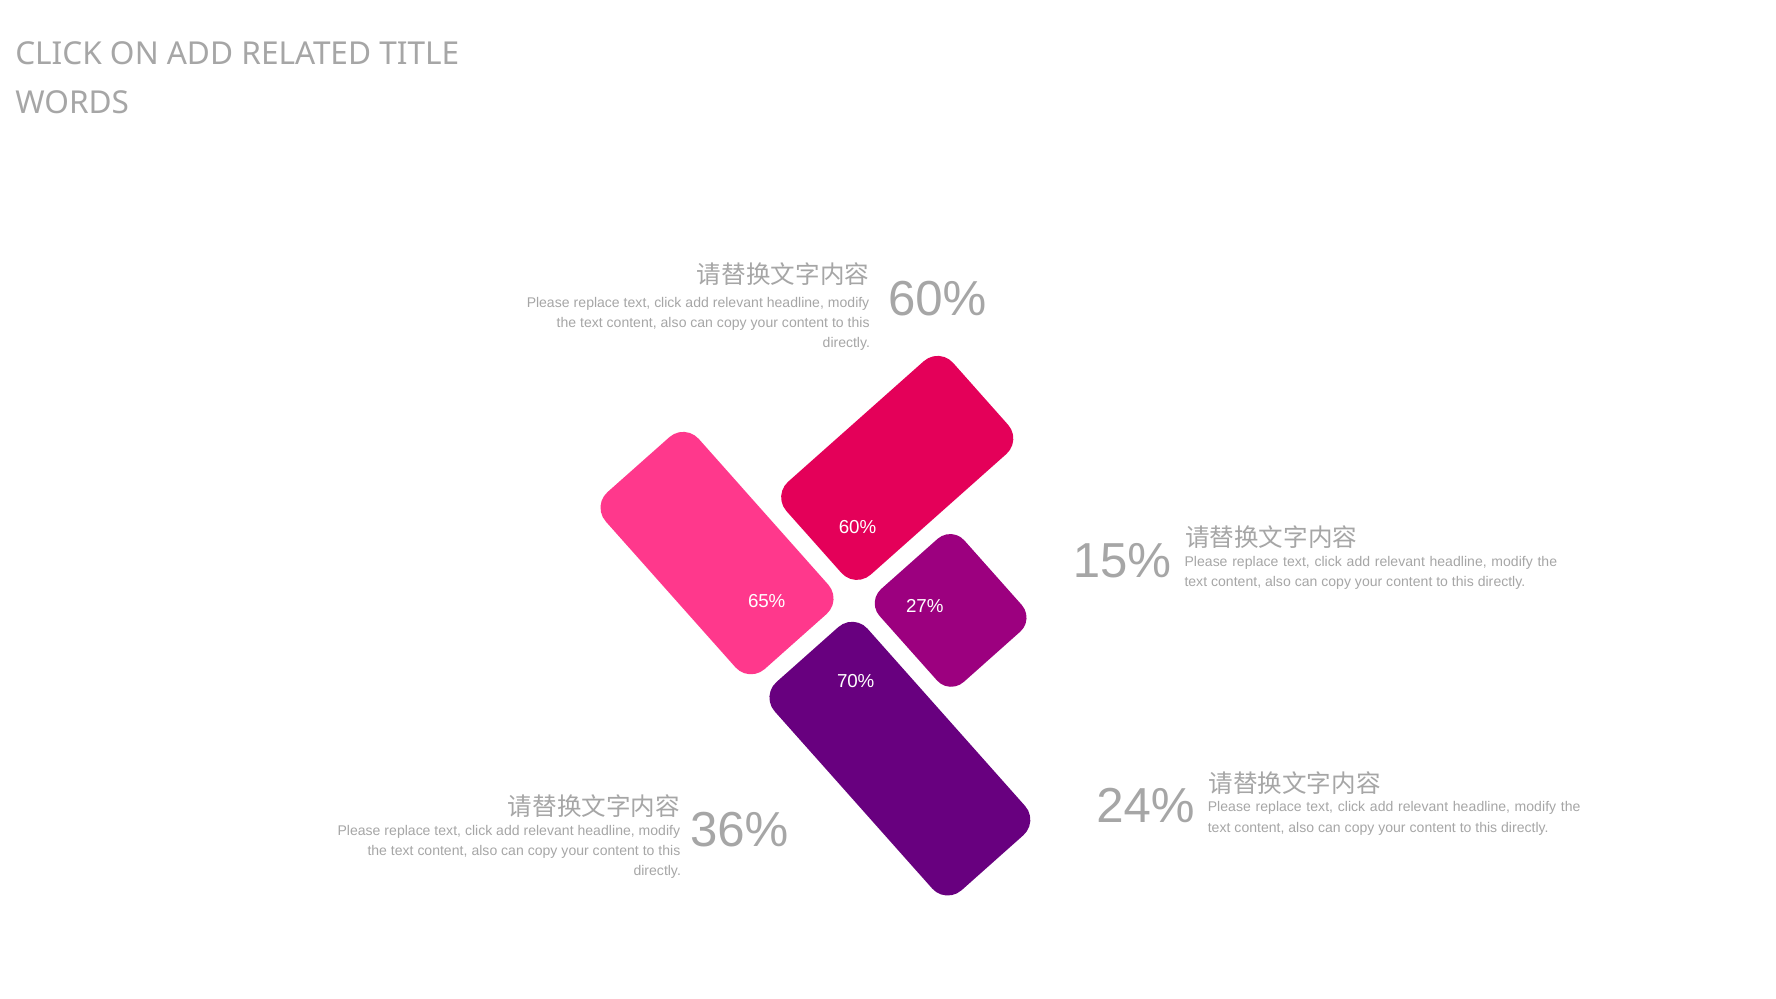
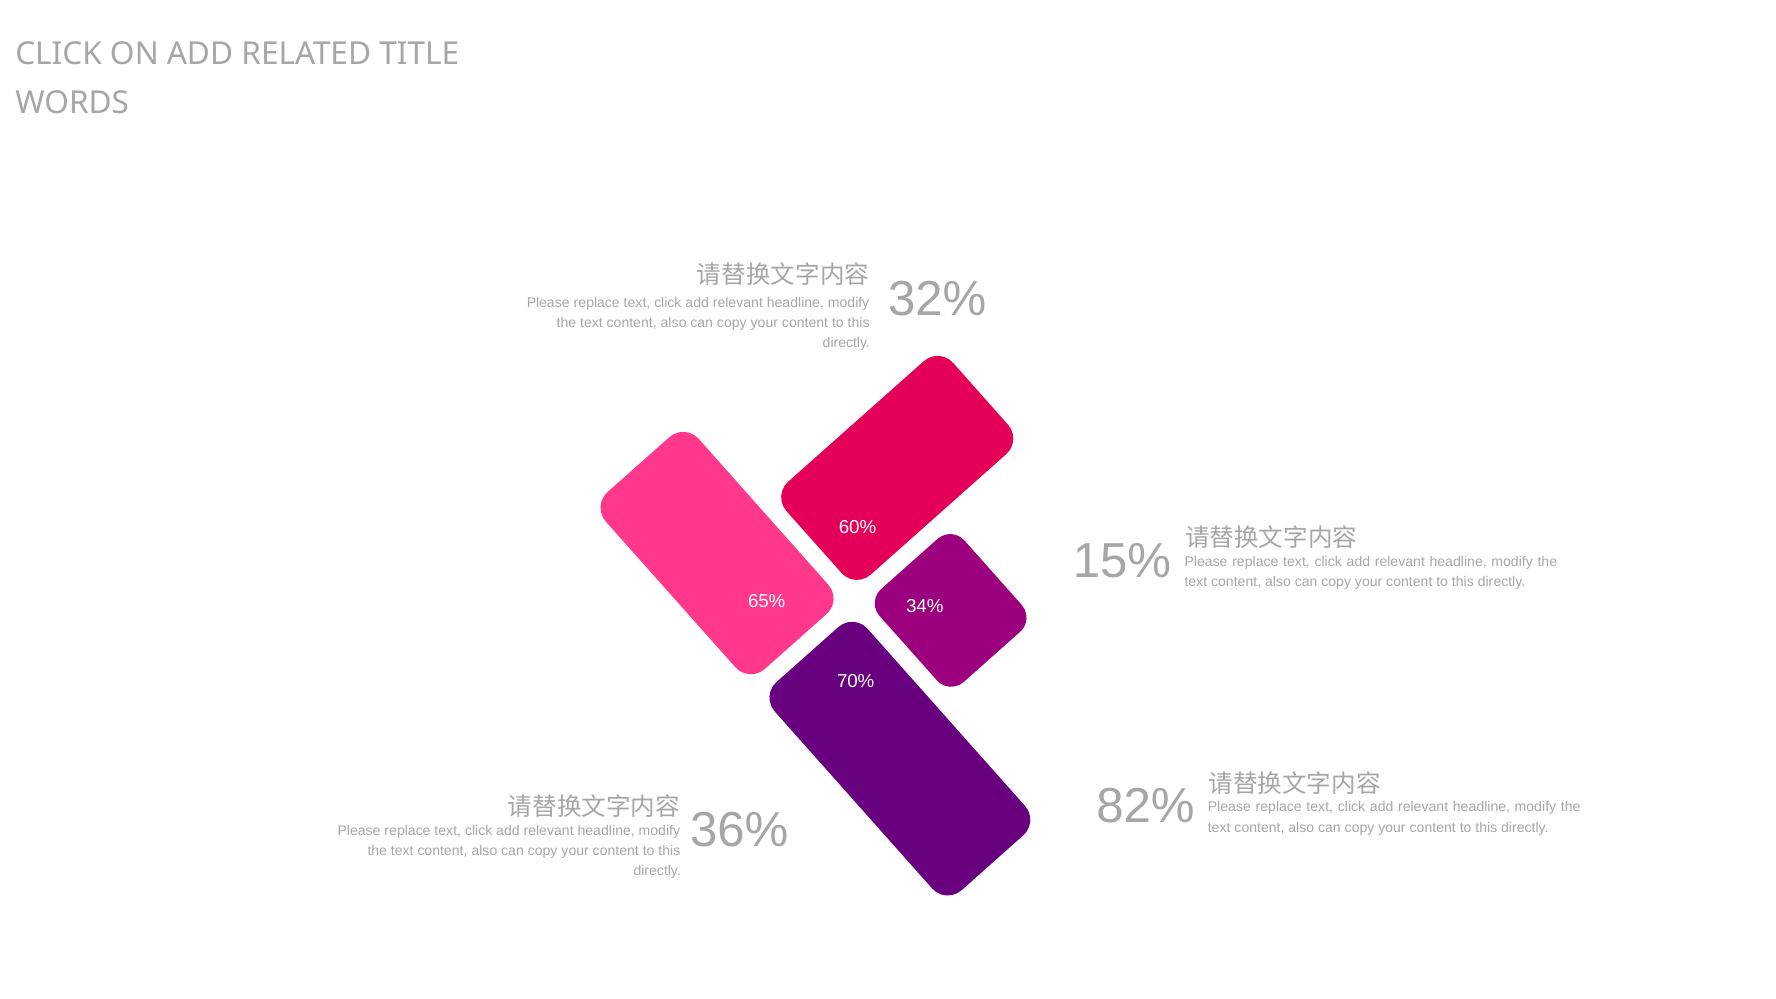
60% at (937, 299): 60% -> 32%
27%: 27% -> 34%
24%: 24% -> 82%
